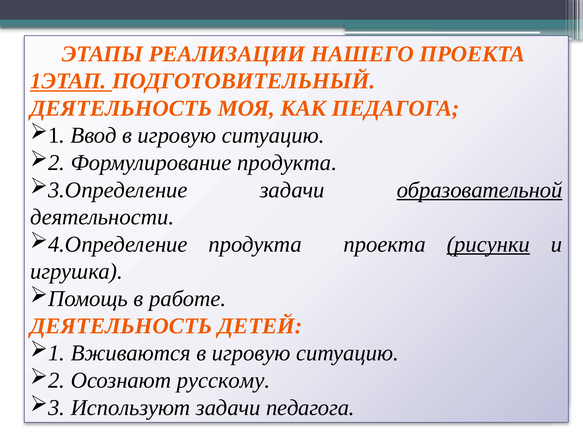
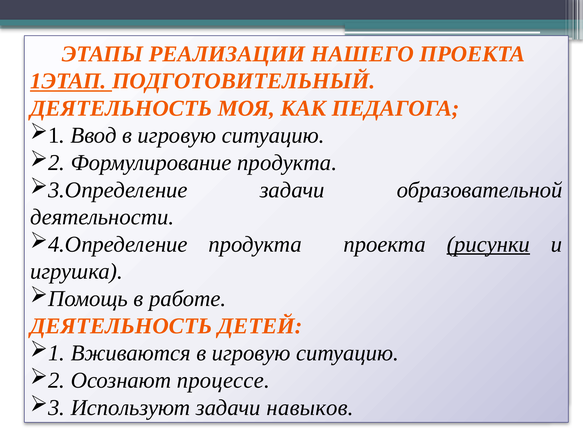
образовательной underline: present -> none
русскому: русскому -> процессе
задачи педагога: педагога -> навыков
